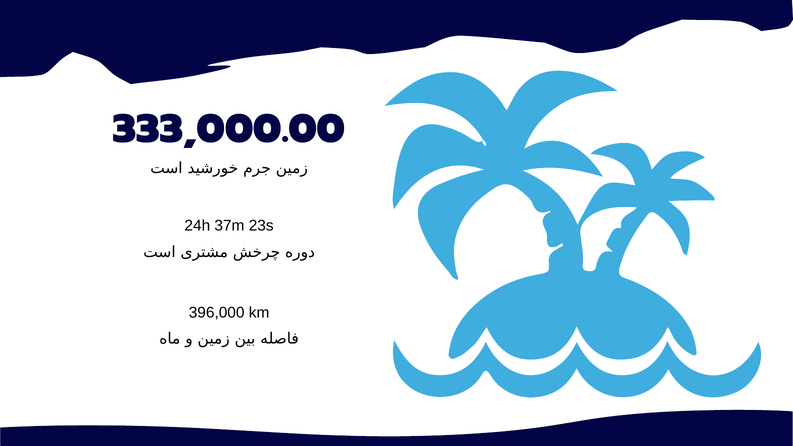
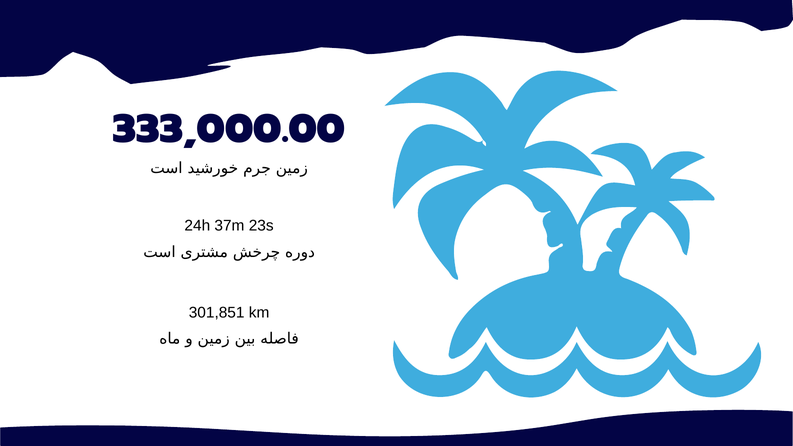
396,000: 396,000 -> 301,851
